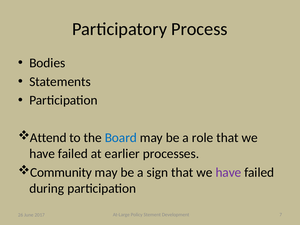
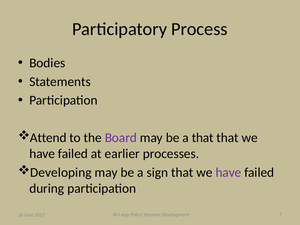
Board colour: blue -> purple
a role: role -> that
Community: Community -> Developing
